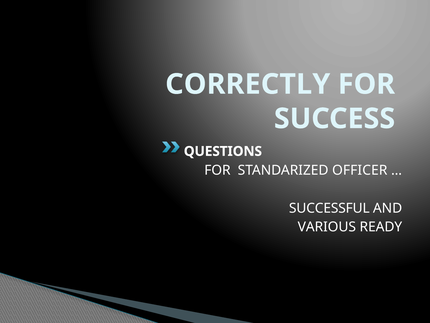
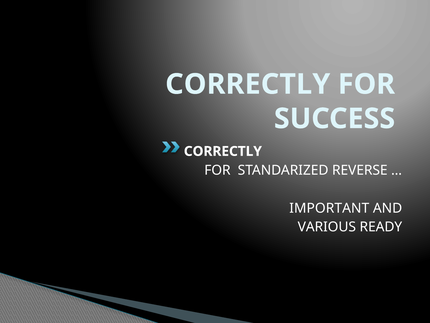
QUESTIONS at (223, 151): QUESTIONS -> CORRECTLY
OFFICER: OFFICER -> REVERSE
SUCCESSFUL: SUCCESSFUL -> IMPORTANT
